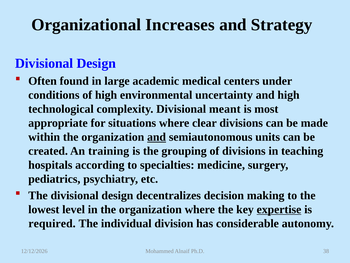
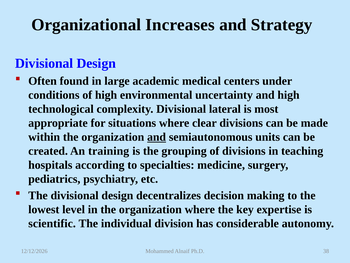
meant: meant -> lateral
expertise underline: present -> none
required: required -> scientific
